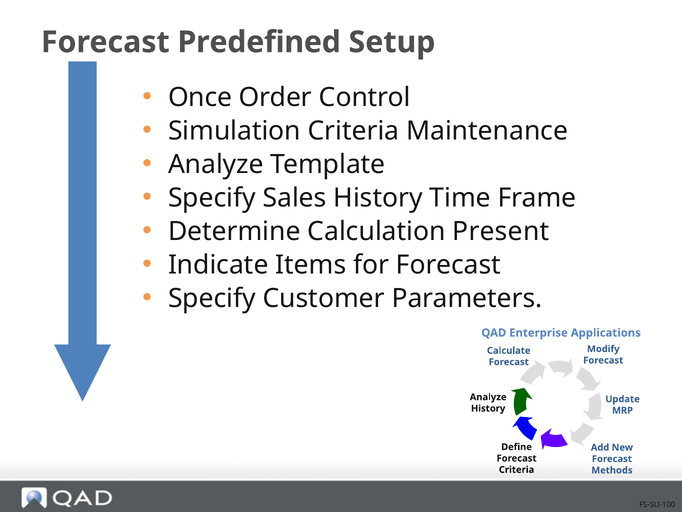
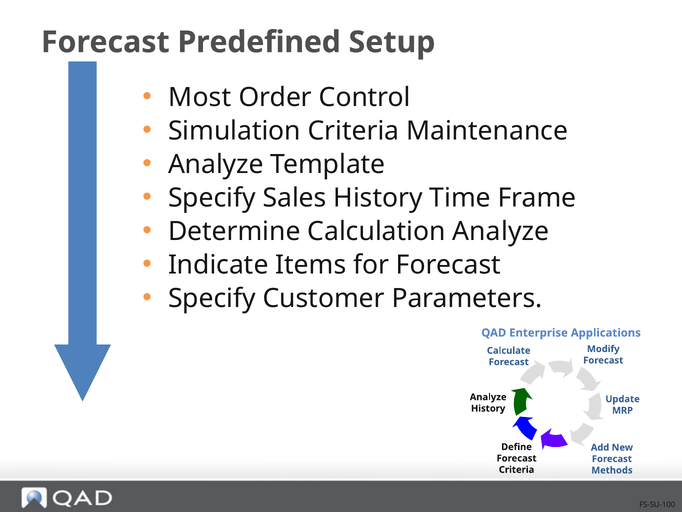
Once: Once -> Most
Calculation Present: Present -> Analyze
